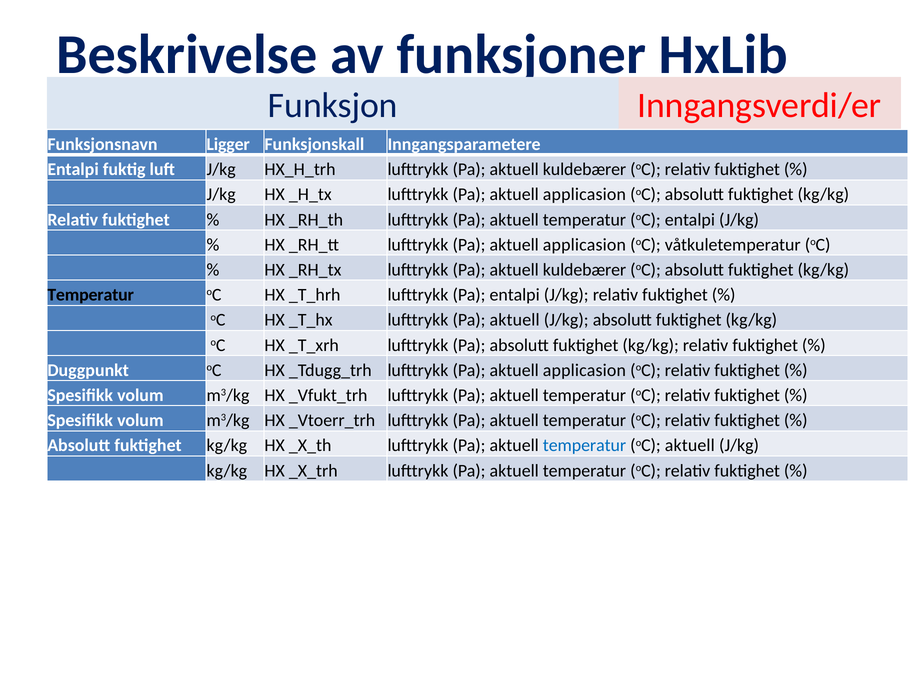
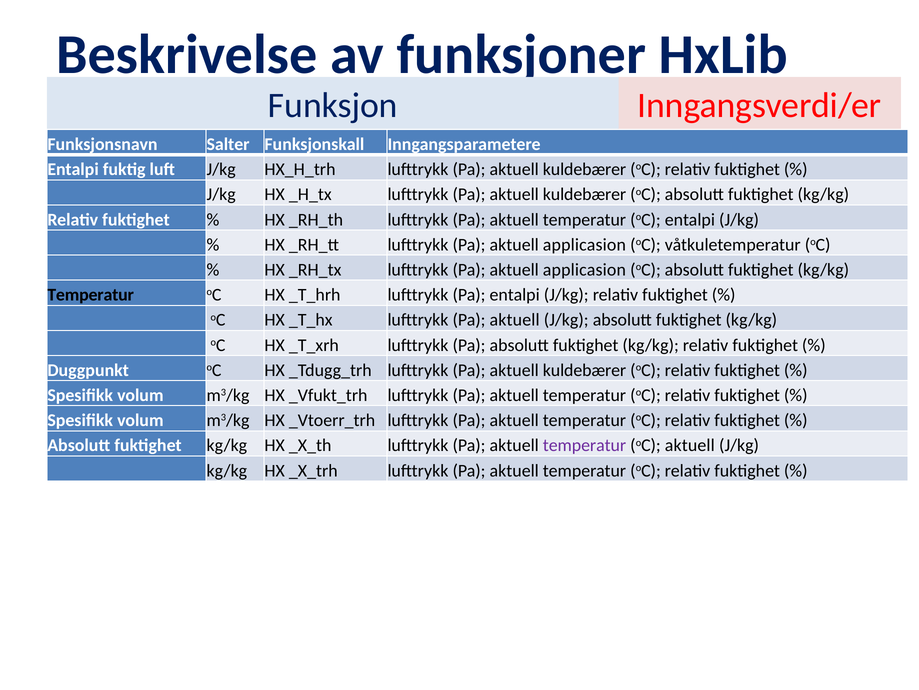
Ligger: Ligger -> Salter
applicasion at (584, 194): applicasion -> kuldebærer
kuldebærer at (585, 270): kuldebærer -> applicasion
applicasion at (584, 370): applicasion -> kuldebærer
temperatur at (585, 445) colour: blue -> purple
